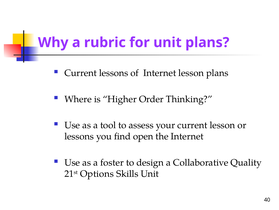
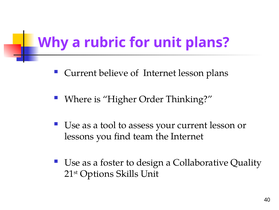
Current lessons: lessons -> believe
open: open -> team
